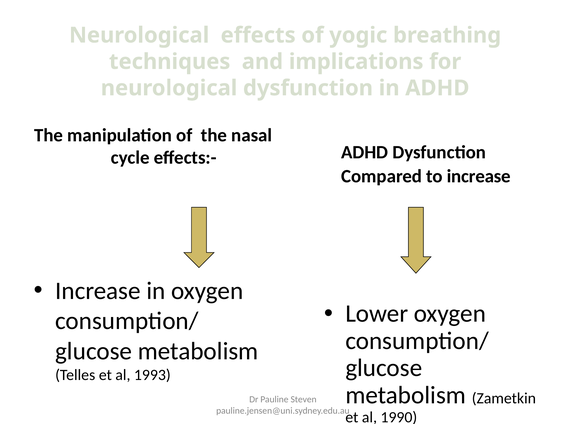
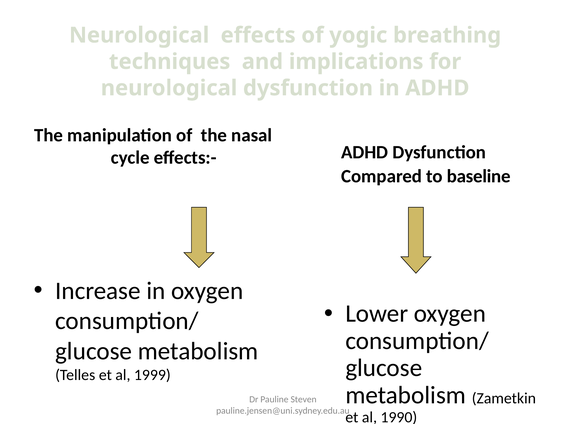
to increase: increase -> baseline
1993: 1993 -> 1999
